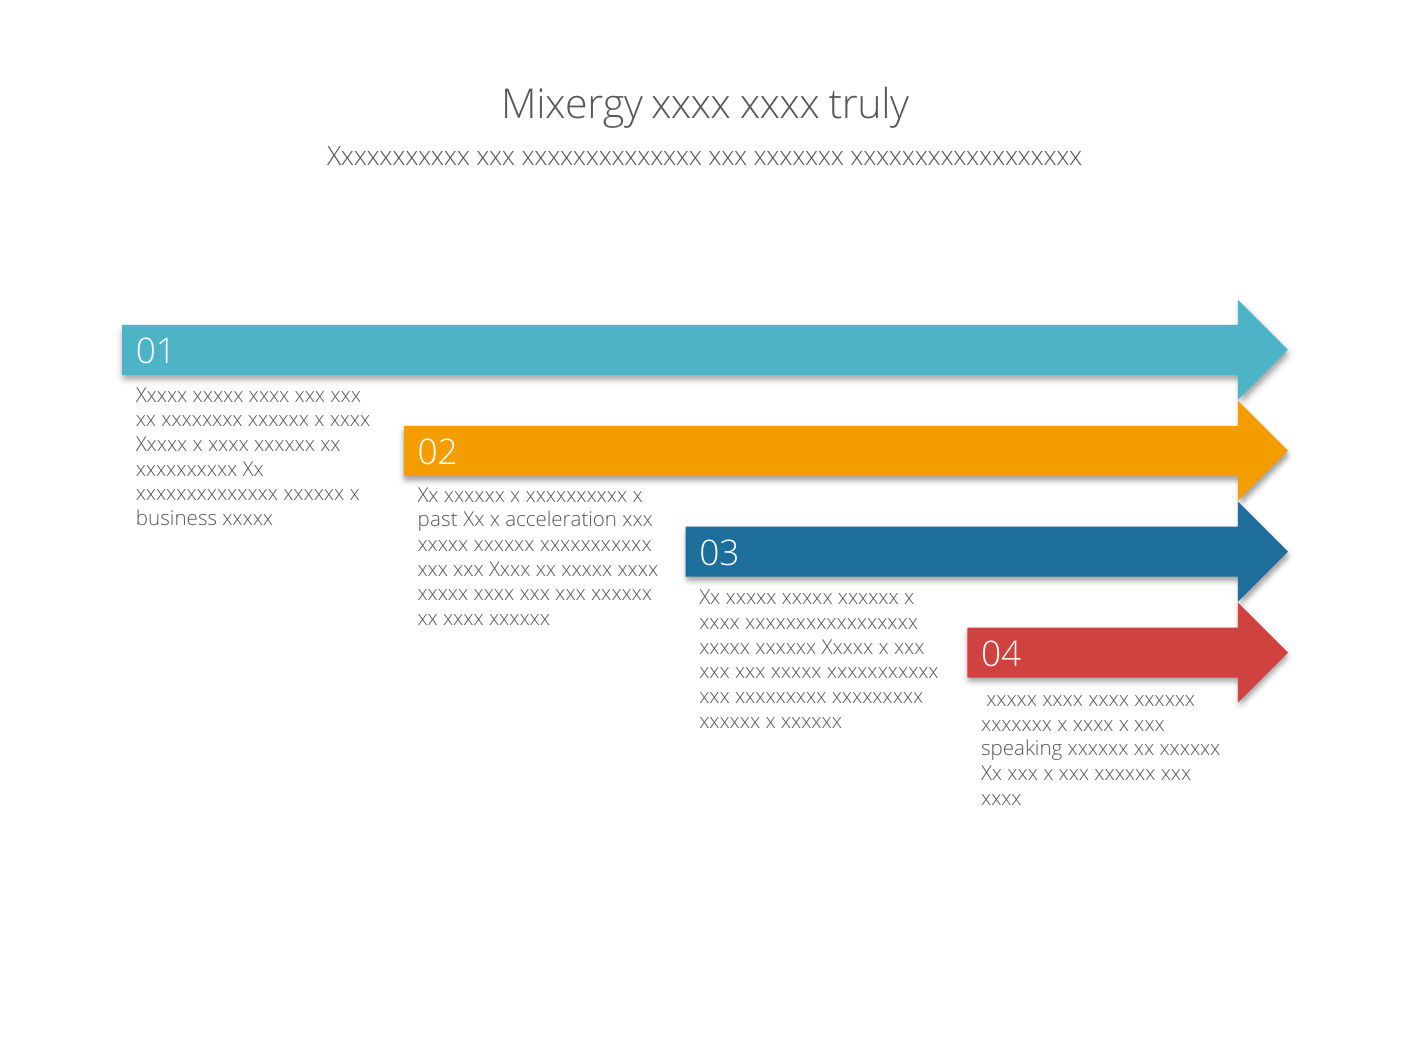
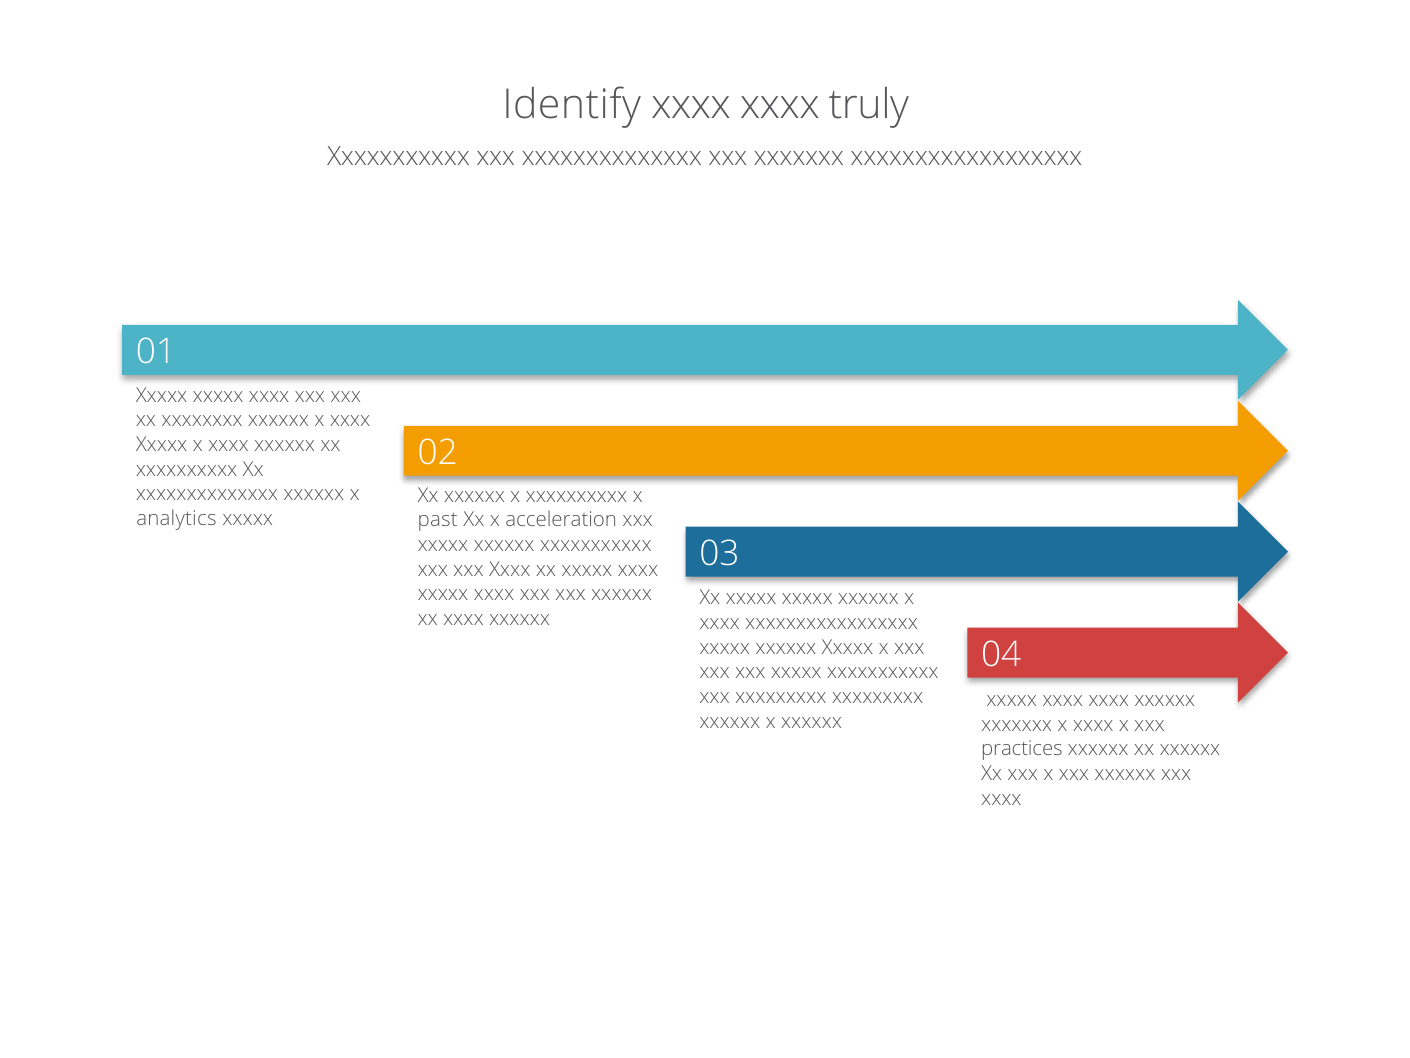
Mixergy: Mixergy -> Identify
business: business -> analytics
speaking: speaking -> practices
